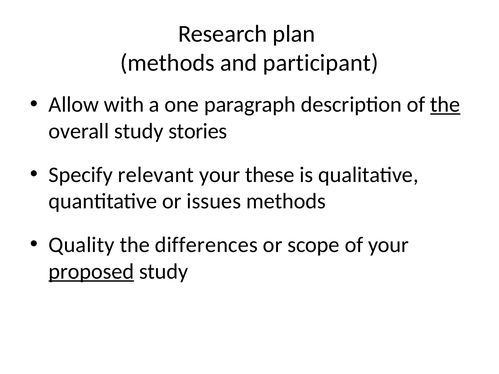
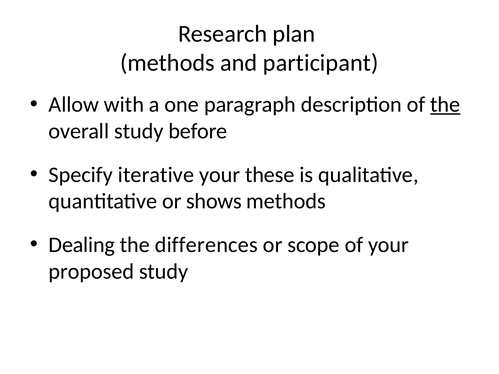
stories: stories -> before
relevant: relevant -> iterative
issues: issues -> shows
Quality: Quality -> Dealing
proposed underline: present -> none
